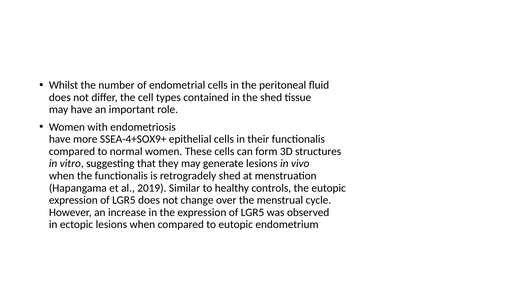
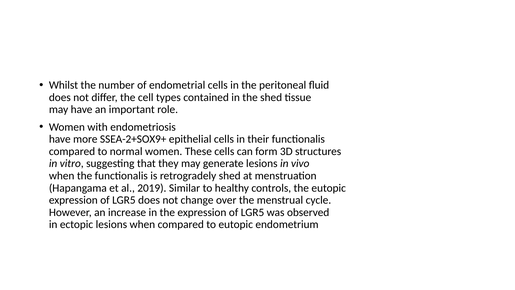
SSEA-4+SOX9+: SSEA-4+SOX9+ -> SSEA-2+SOX9+
